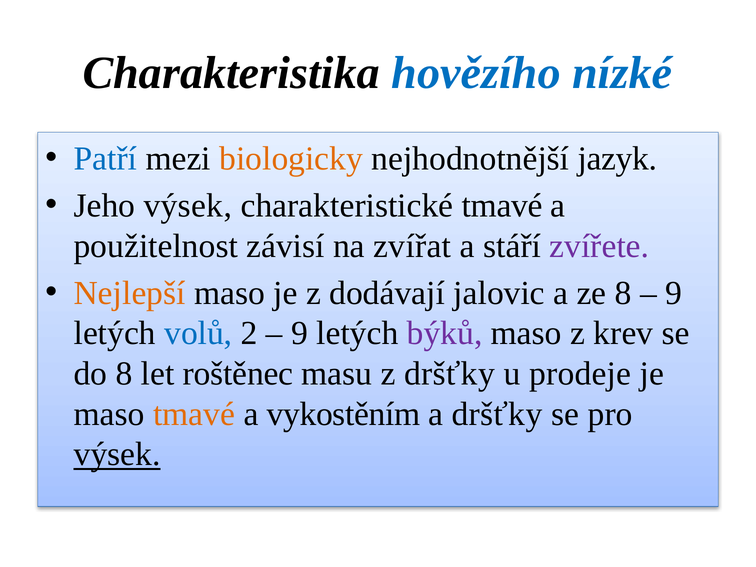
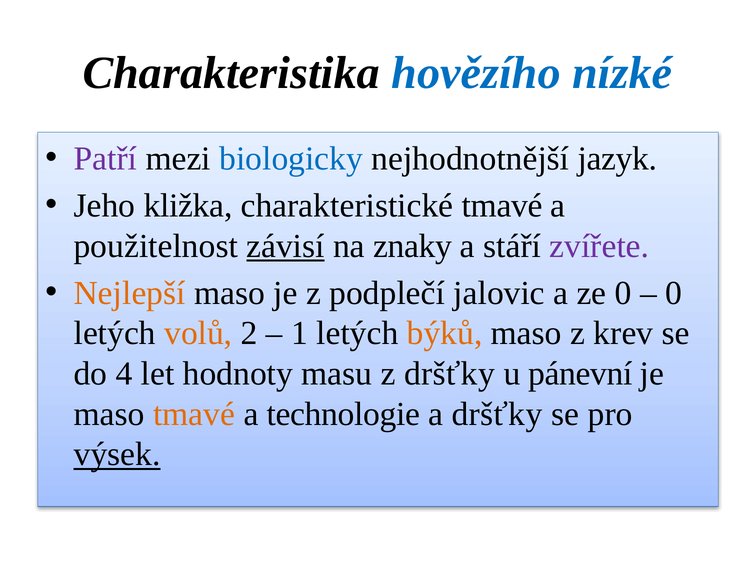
Patří colour: blue -> purple
biologicky colour: orange -> blue
Jeho výsek: výsek -> kližka
závisí underline: none -> present
zvířat: zvířat -> znaky
dodávají: dodávají -> podplečí
ze 8: 8 -> 0
9 at (674, 293): 9 -> 0
volů colour: blue -> orange
9 at (300, 333): 9 -> 1
býků colour: purple -> orange
do 8: 8 -> 4
roštěnec: roštěnec -> hodnoty
prodeje: prodeje -> pánevní
vykostěním: vykostěním -> technologie
